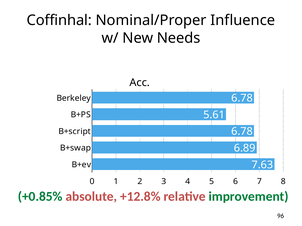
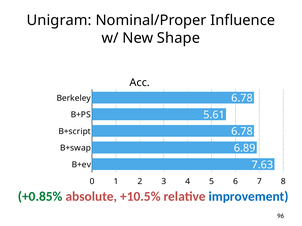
Coffinhal: Coffinhal -> Unigram
Needs: Needs -> Shape
+12.8%: +12.8% -> +10.5%
improvement colour: green -> blue
